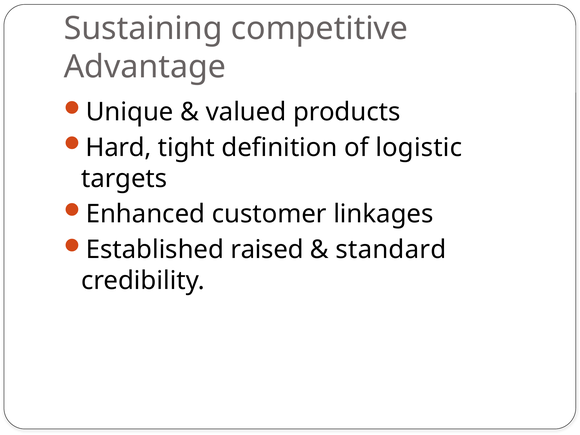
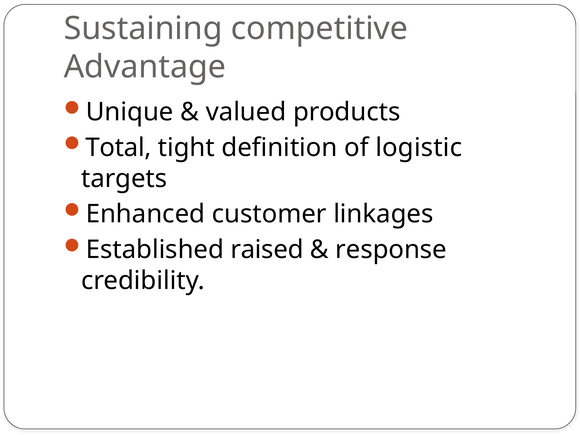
Hard: Hard -> Total
standard: standard -> response
